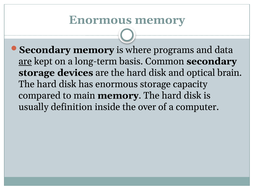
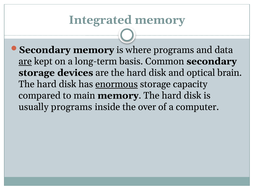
Enormous at (100, 20): Enormous -> Integrated
enormous at (117, 84) underline: none -> present
usually definition: definition -> programs
